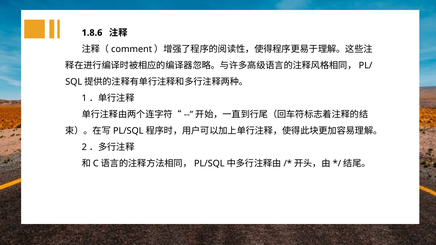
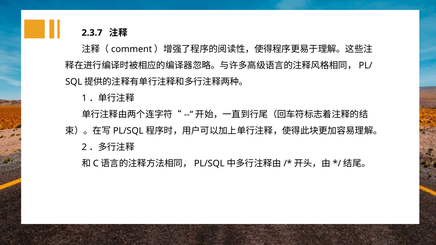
1.8.6: 1.8.6 -> 2.3.7
